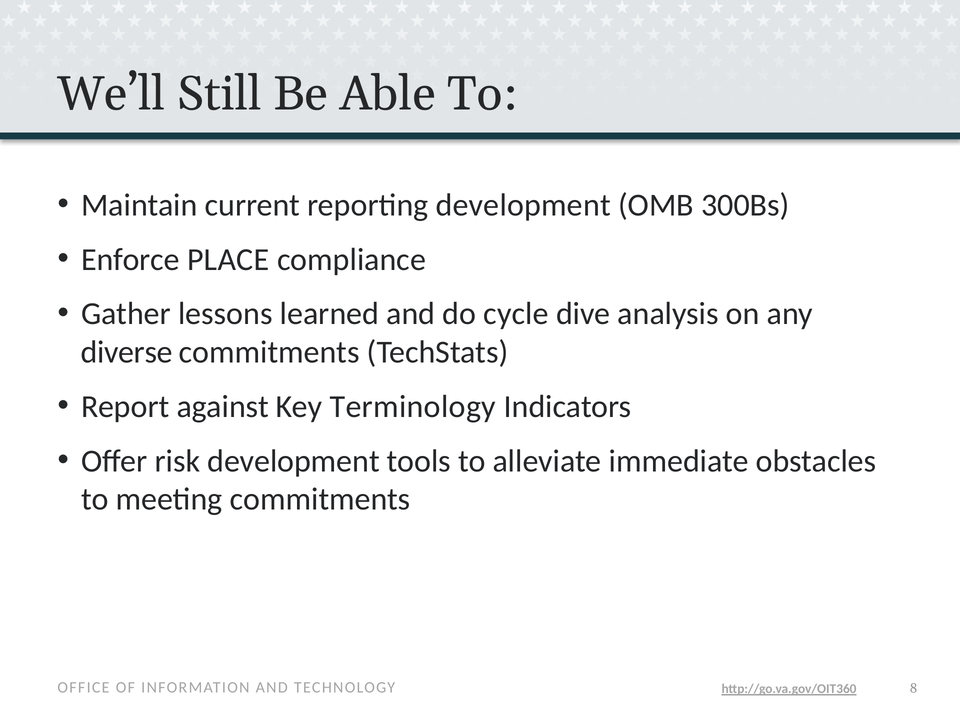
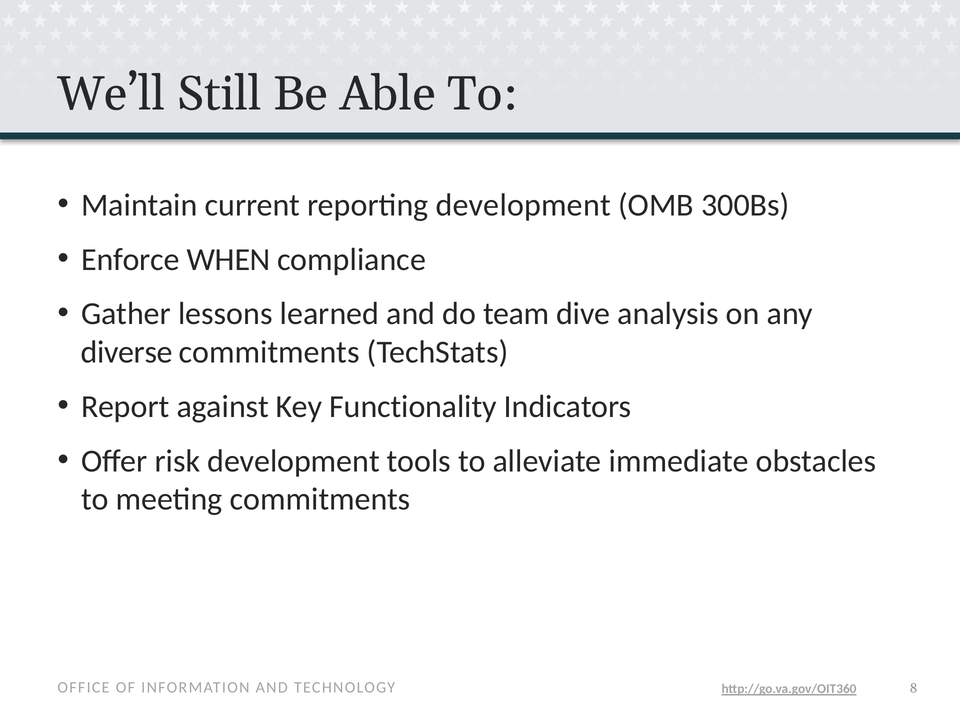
PLACE: PLACE -> WHEN
cycle: cycle -> team
Terminology: Terminology -> Functionality
